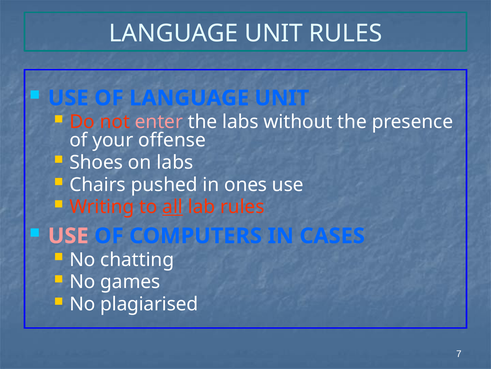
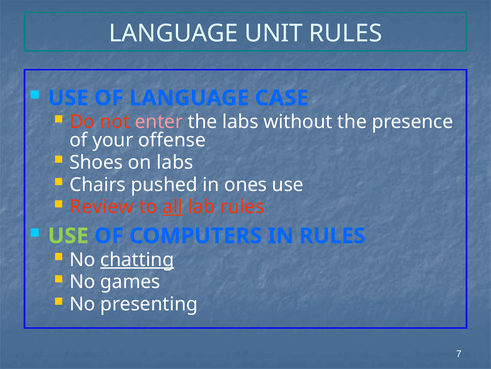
OF LANGUAGE UNIT: UNIT -> CASE
Writing: Writing -> Review
USE at (68, 235) colour: pink -> light green
IN CASES: CASES -> RULES
chatting underline: none -> present
plagiarised: plagiarised -> presenting
